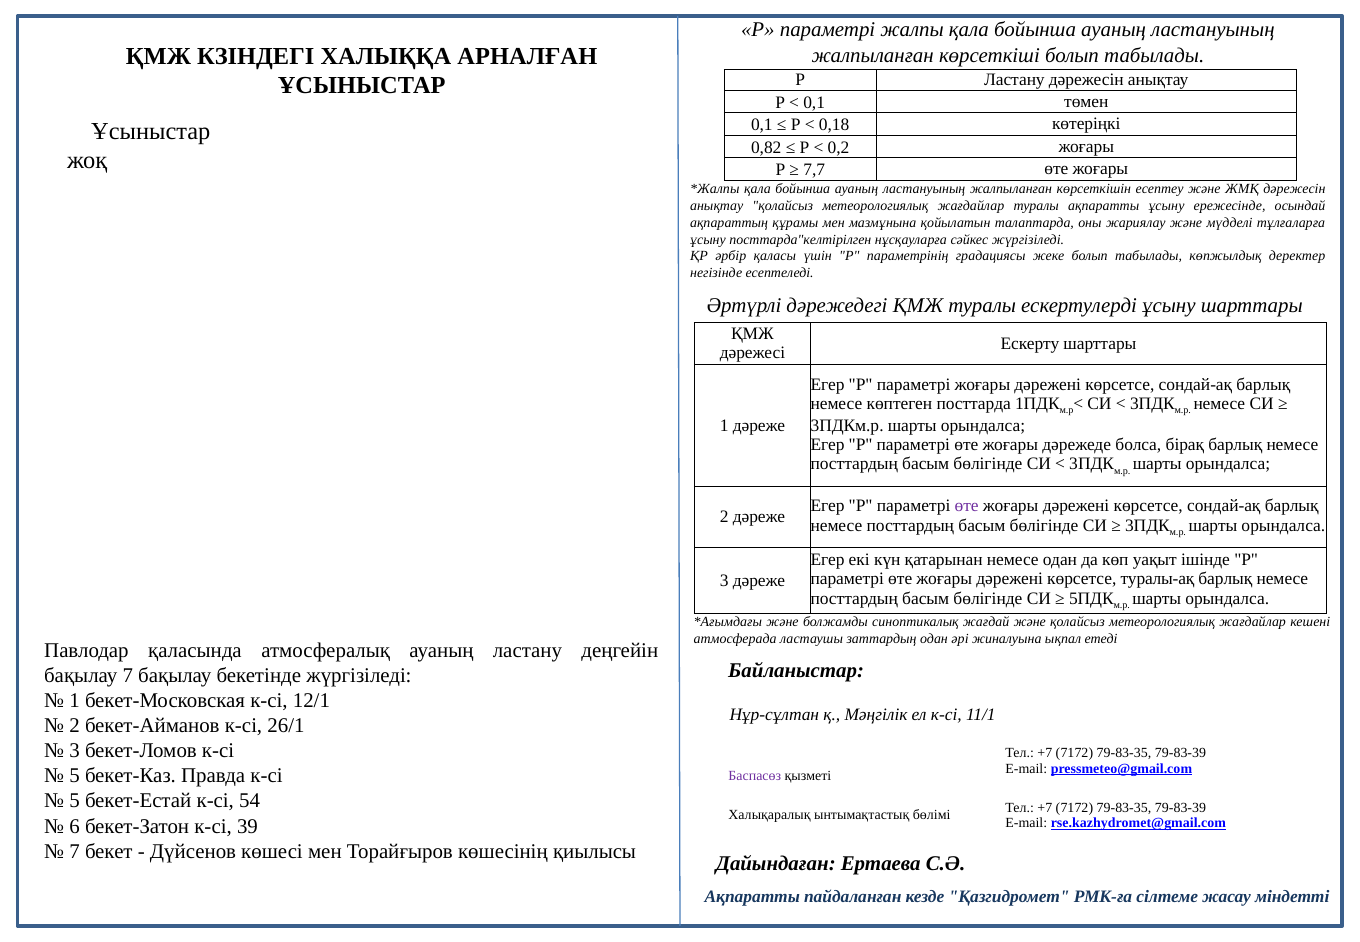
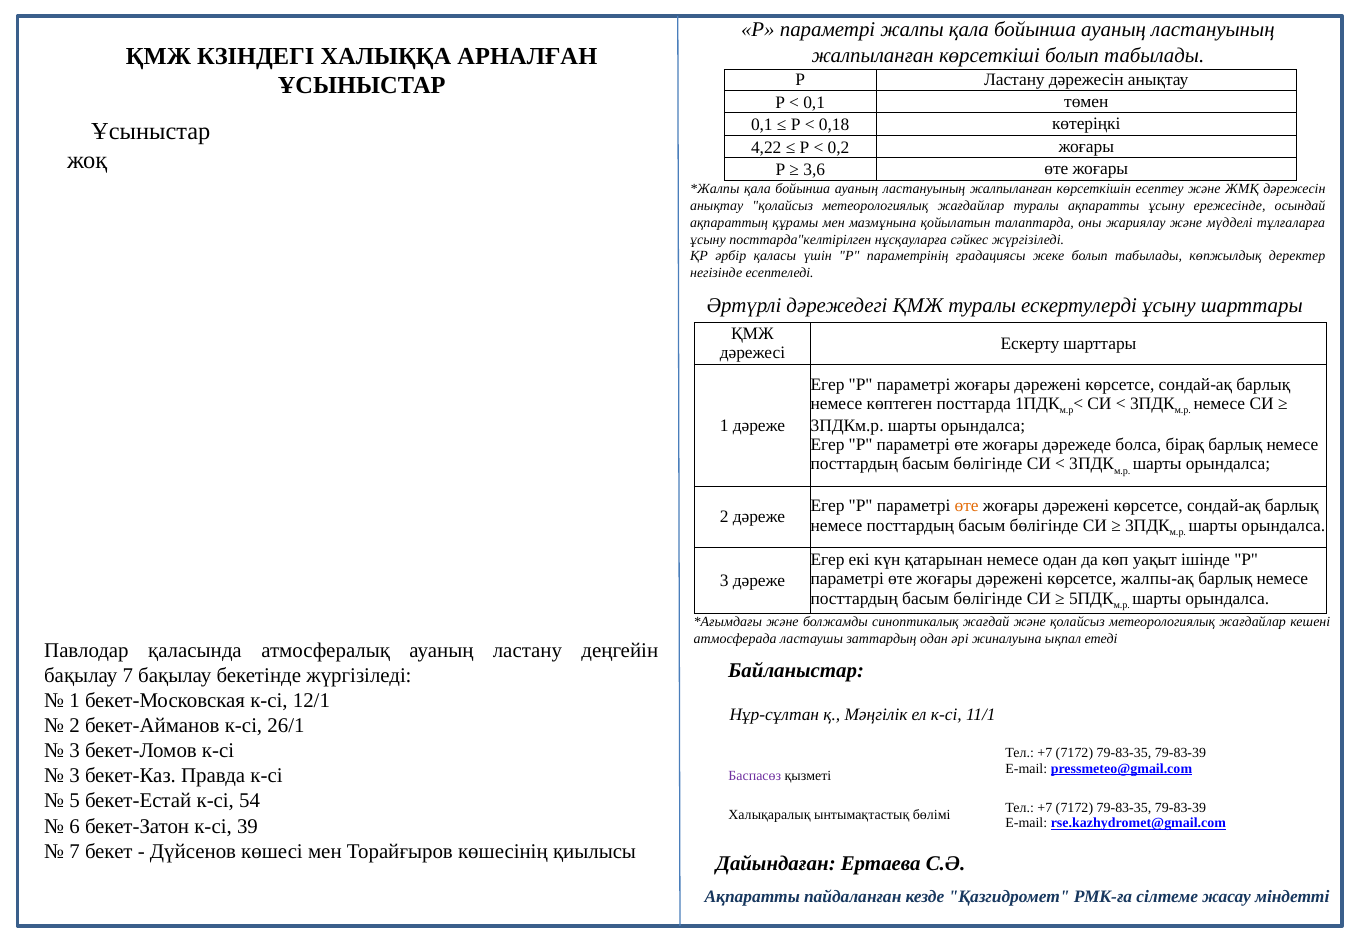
0,82: 0,82 -> 4,22
7,7: 7,7 -> 3,6
өте at (967, 506) colour: purple -> orange
туралы-ақ: туралы-ақ -> жалпы-ақ
5 at (75, 775): 5 -> 3
